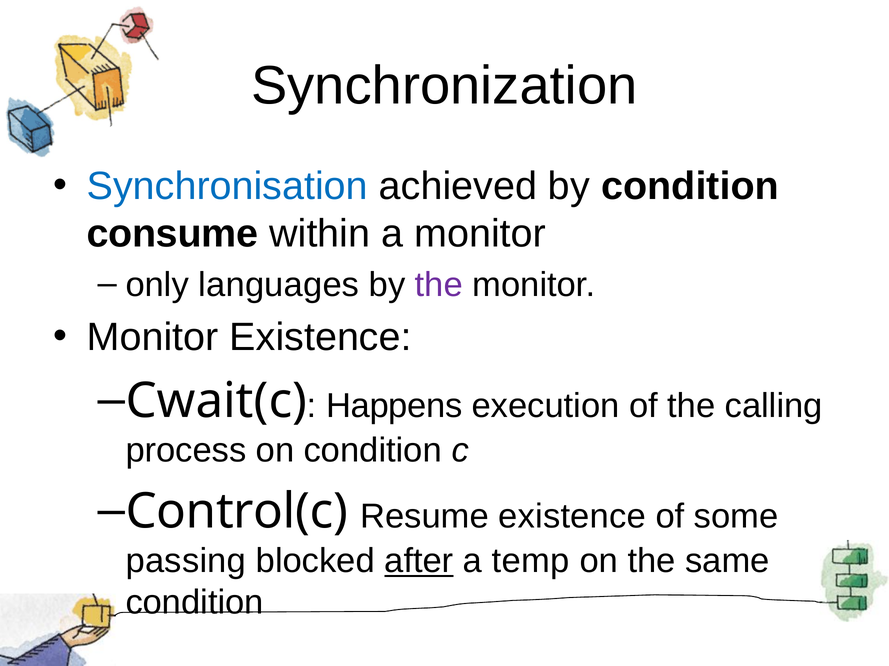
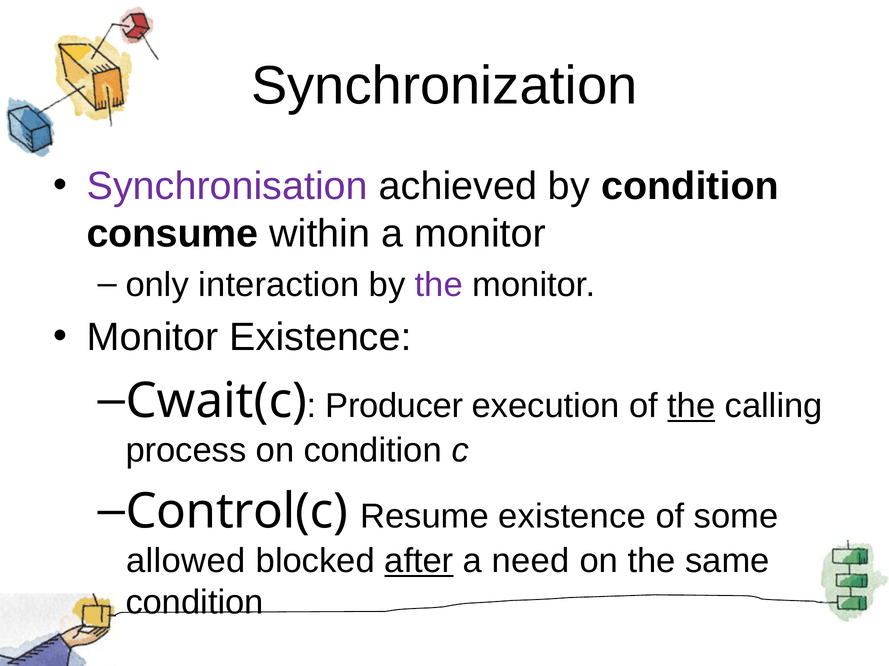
Synchronisation colour: blue -> purple
languages: languages -> interaction
Happens: Happens -> Producer
the at (691, 406) underline: none -> present
passing: passing -> allowed
temp: temp -> need
